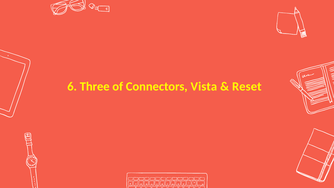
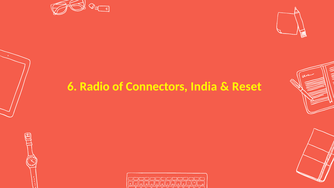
Three: Three -> Radio
Vista: Vista -> India
